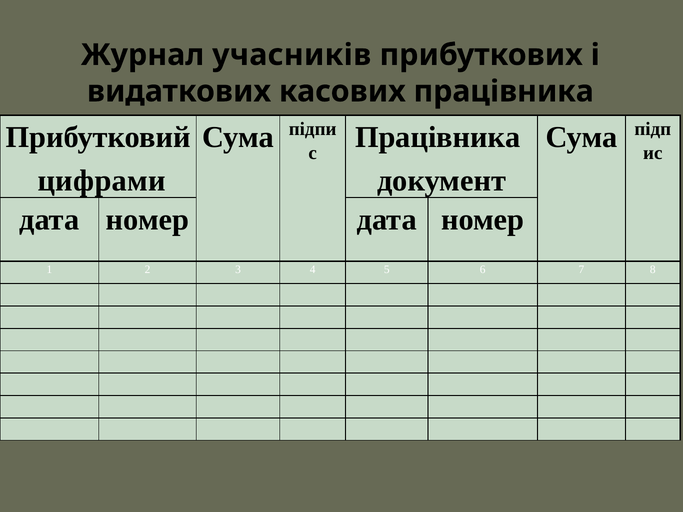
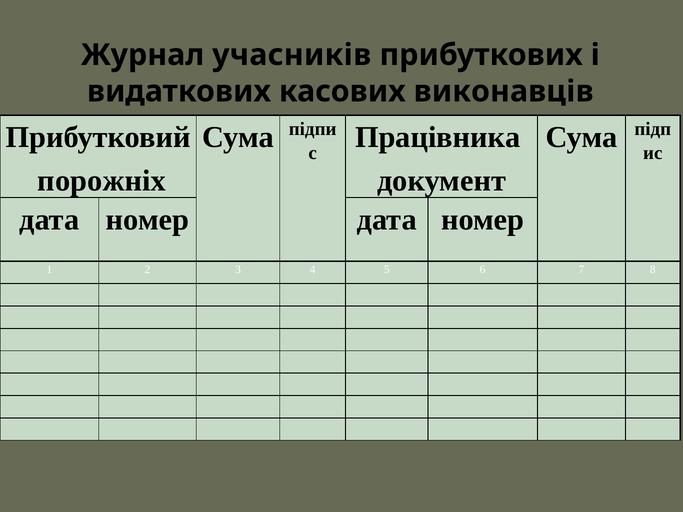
касових працівника: працівника -> виконавців
цифрами: цифрами -> порожніх
